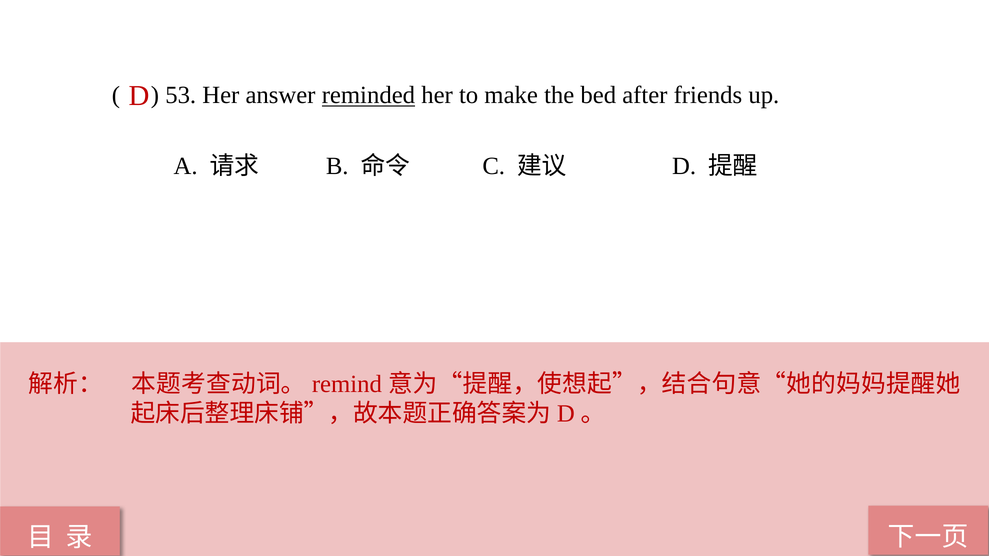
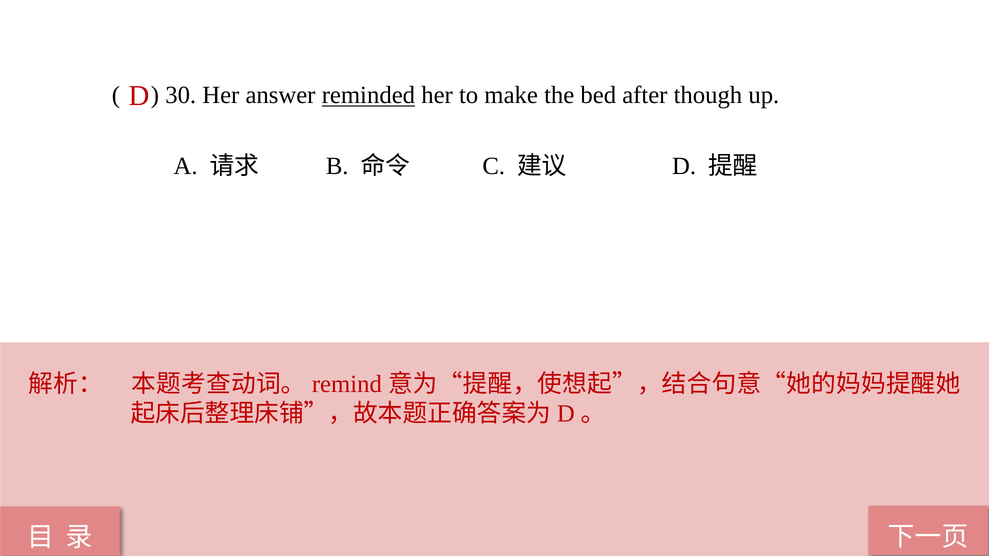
53: 53 -> 30
friends: friends -> though
